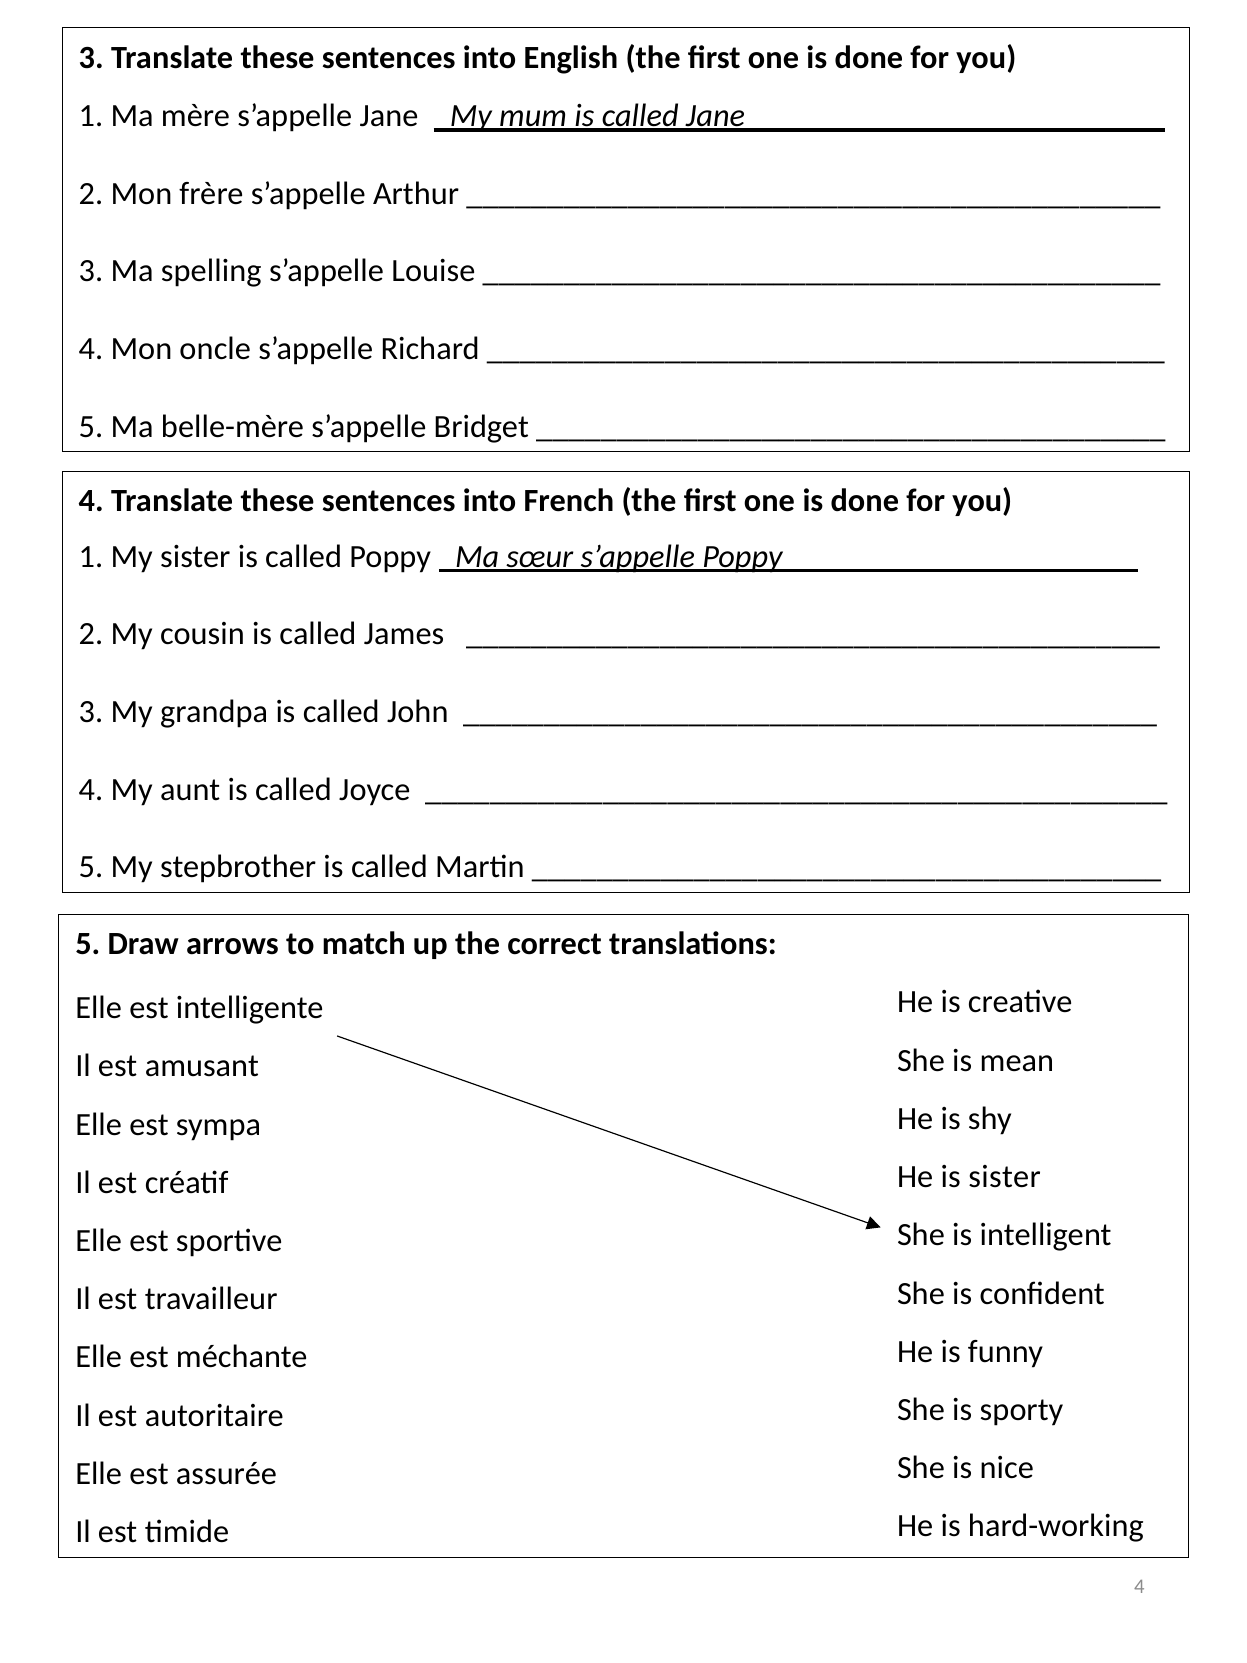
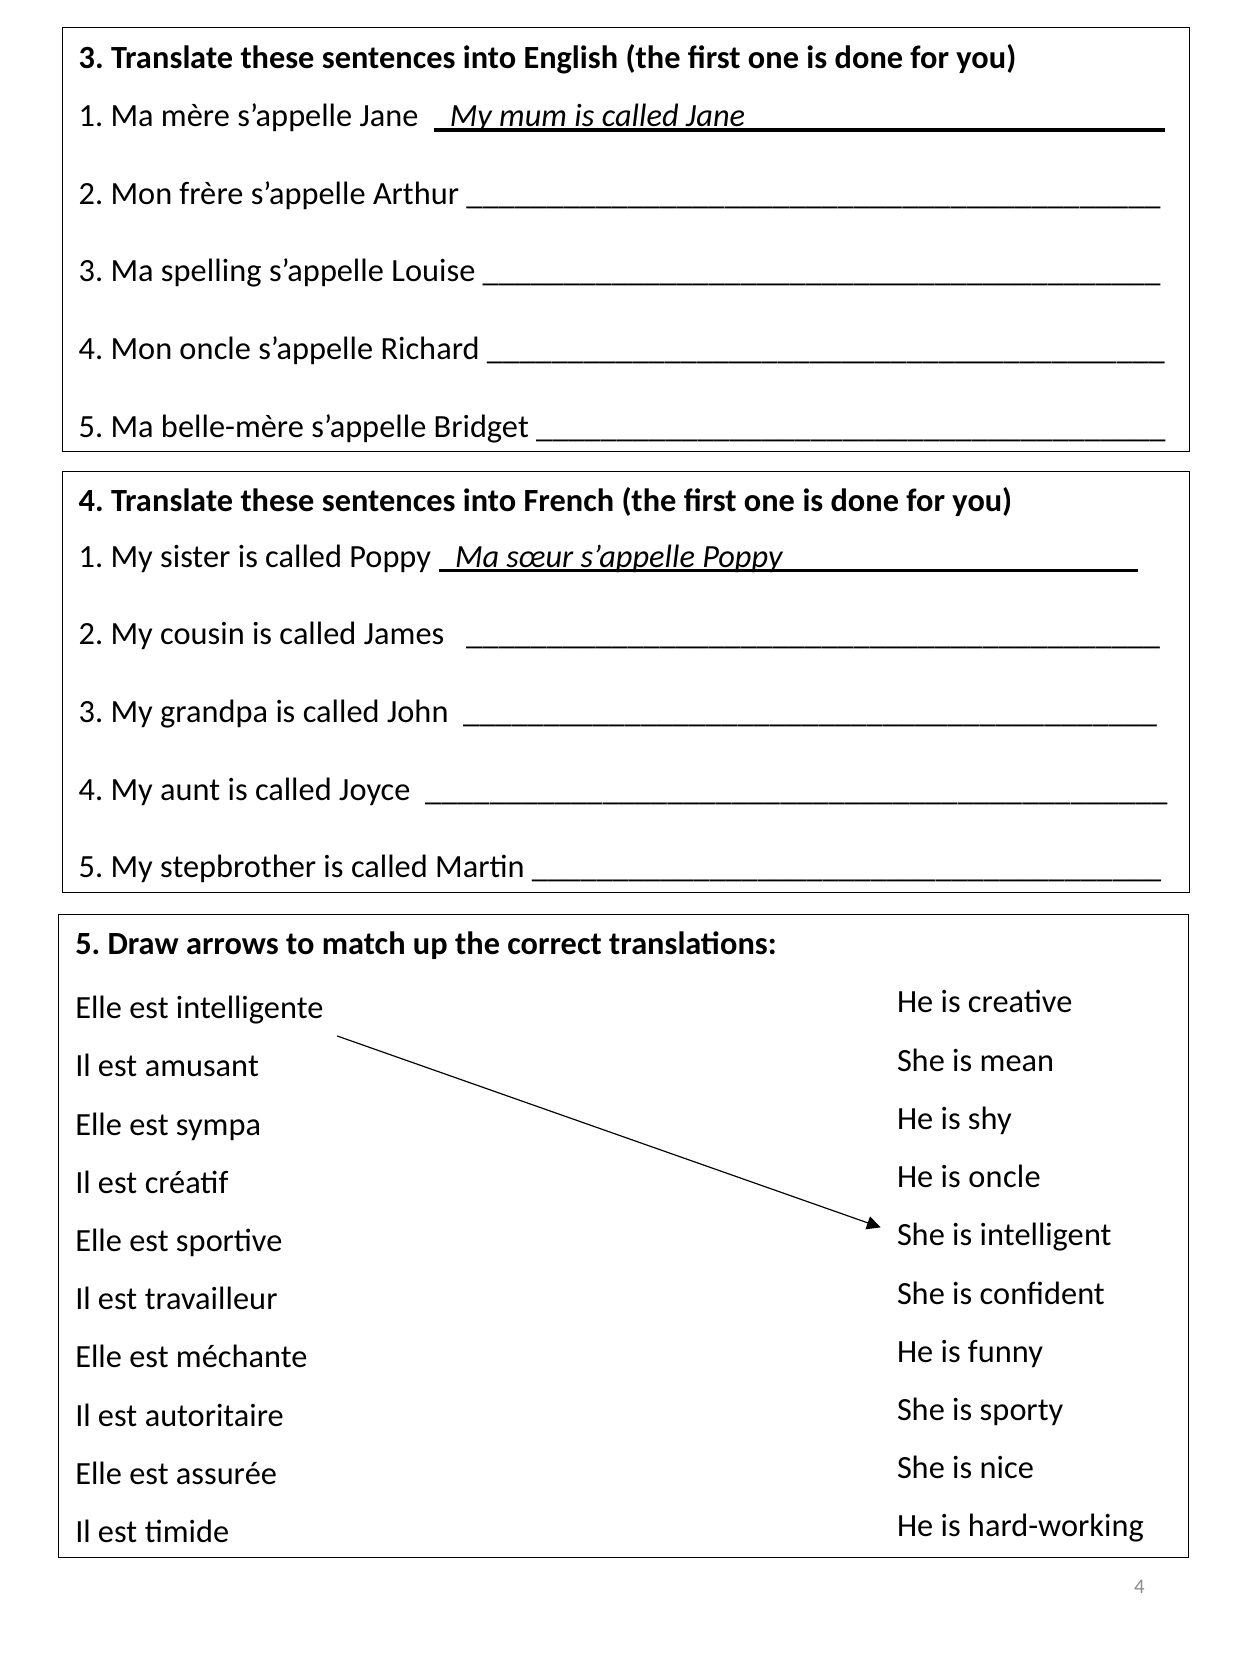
is sister: sister -> oncle
